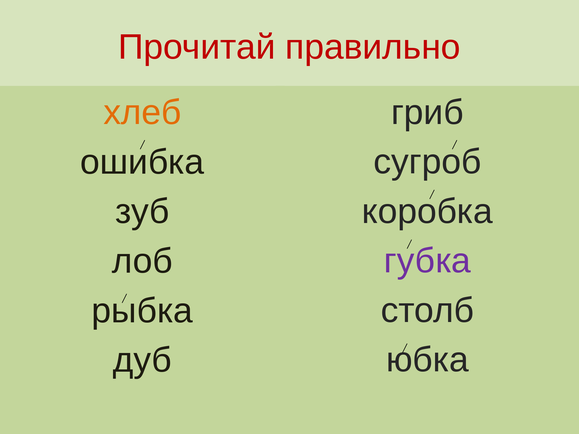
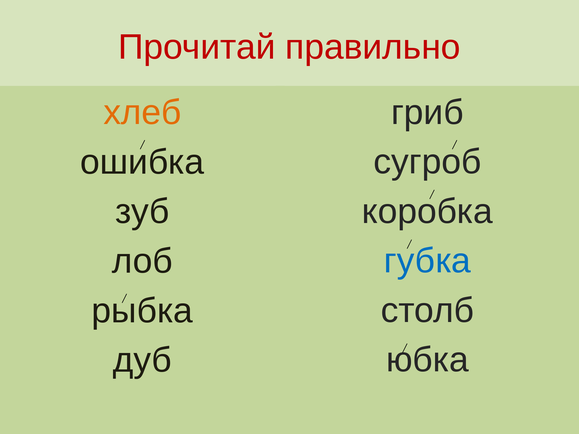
губка colour: purple -> blue
